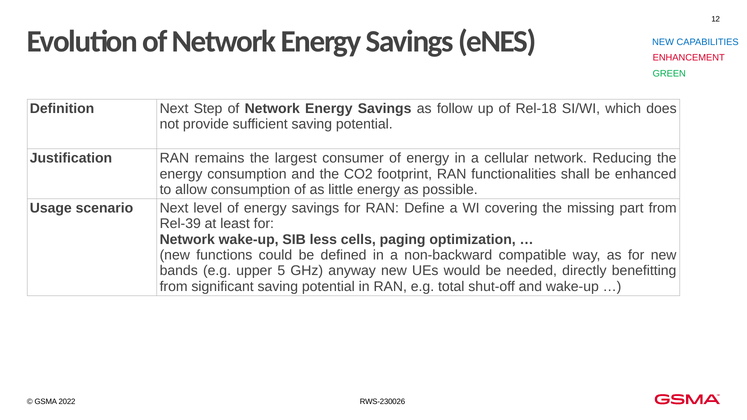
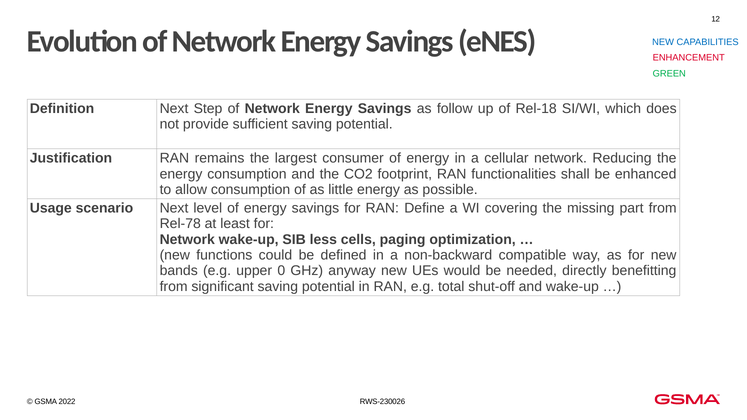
Rel-39: Rel-39 -> Rel-78
5: 5 -> 0
